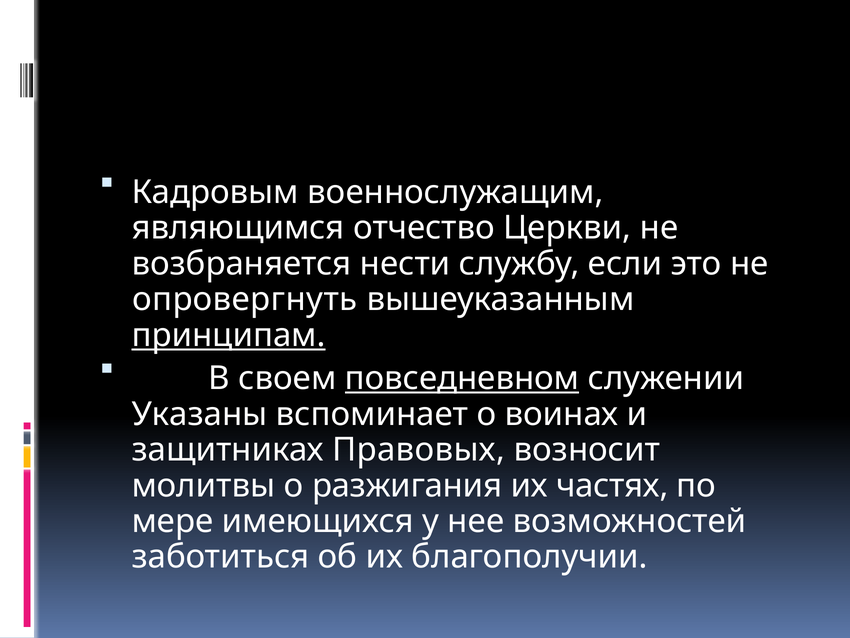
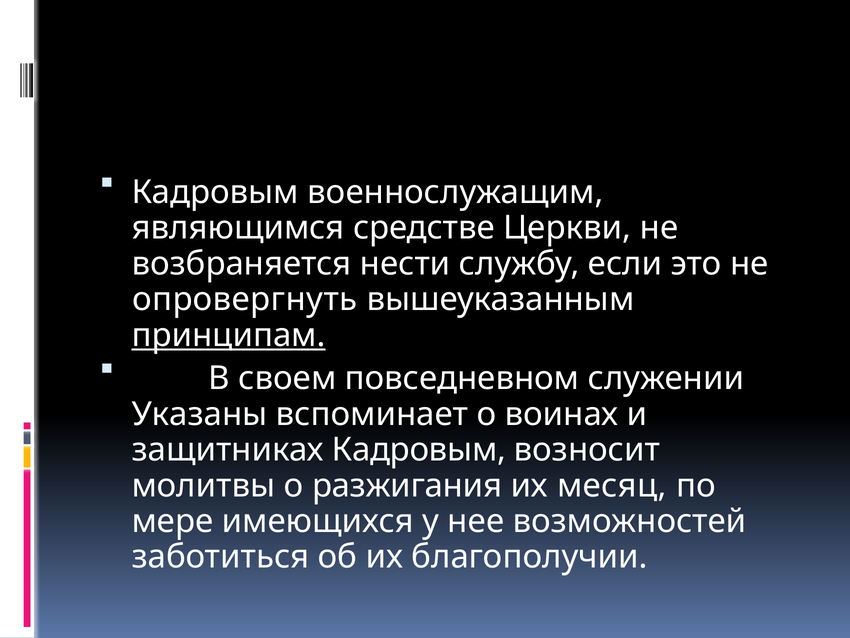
отчество: отчество -> средстве
повседневном underline: present -> none
защитниках Правовых: Правовых -> Кадровым
частях: частях -> месяц
